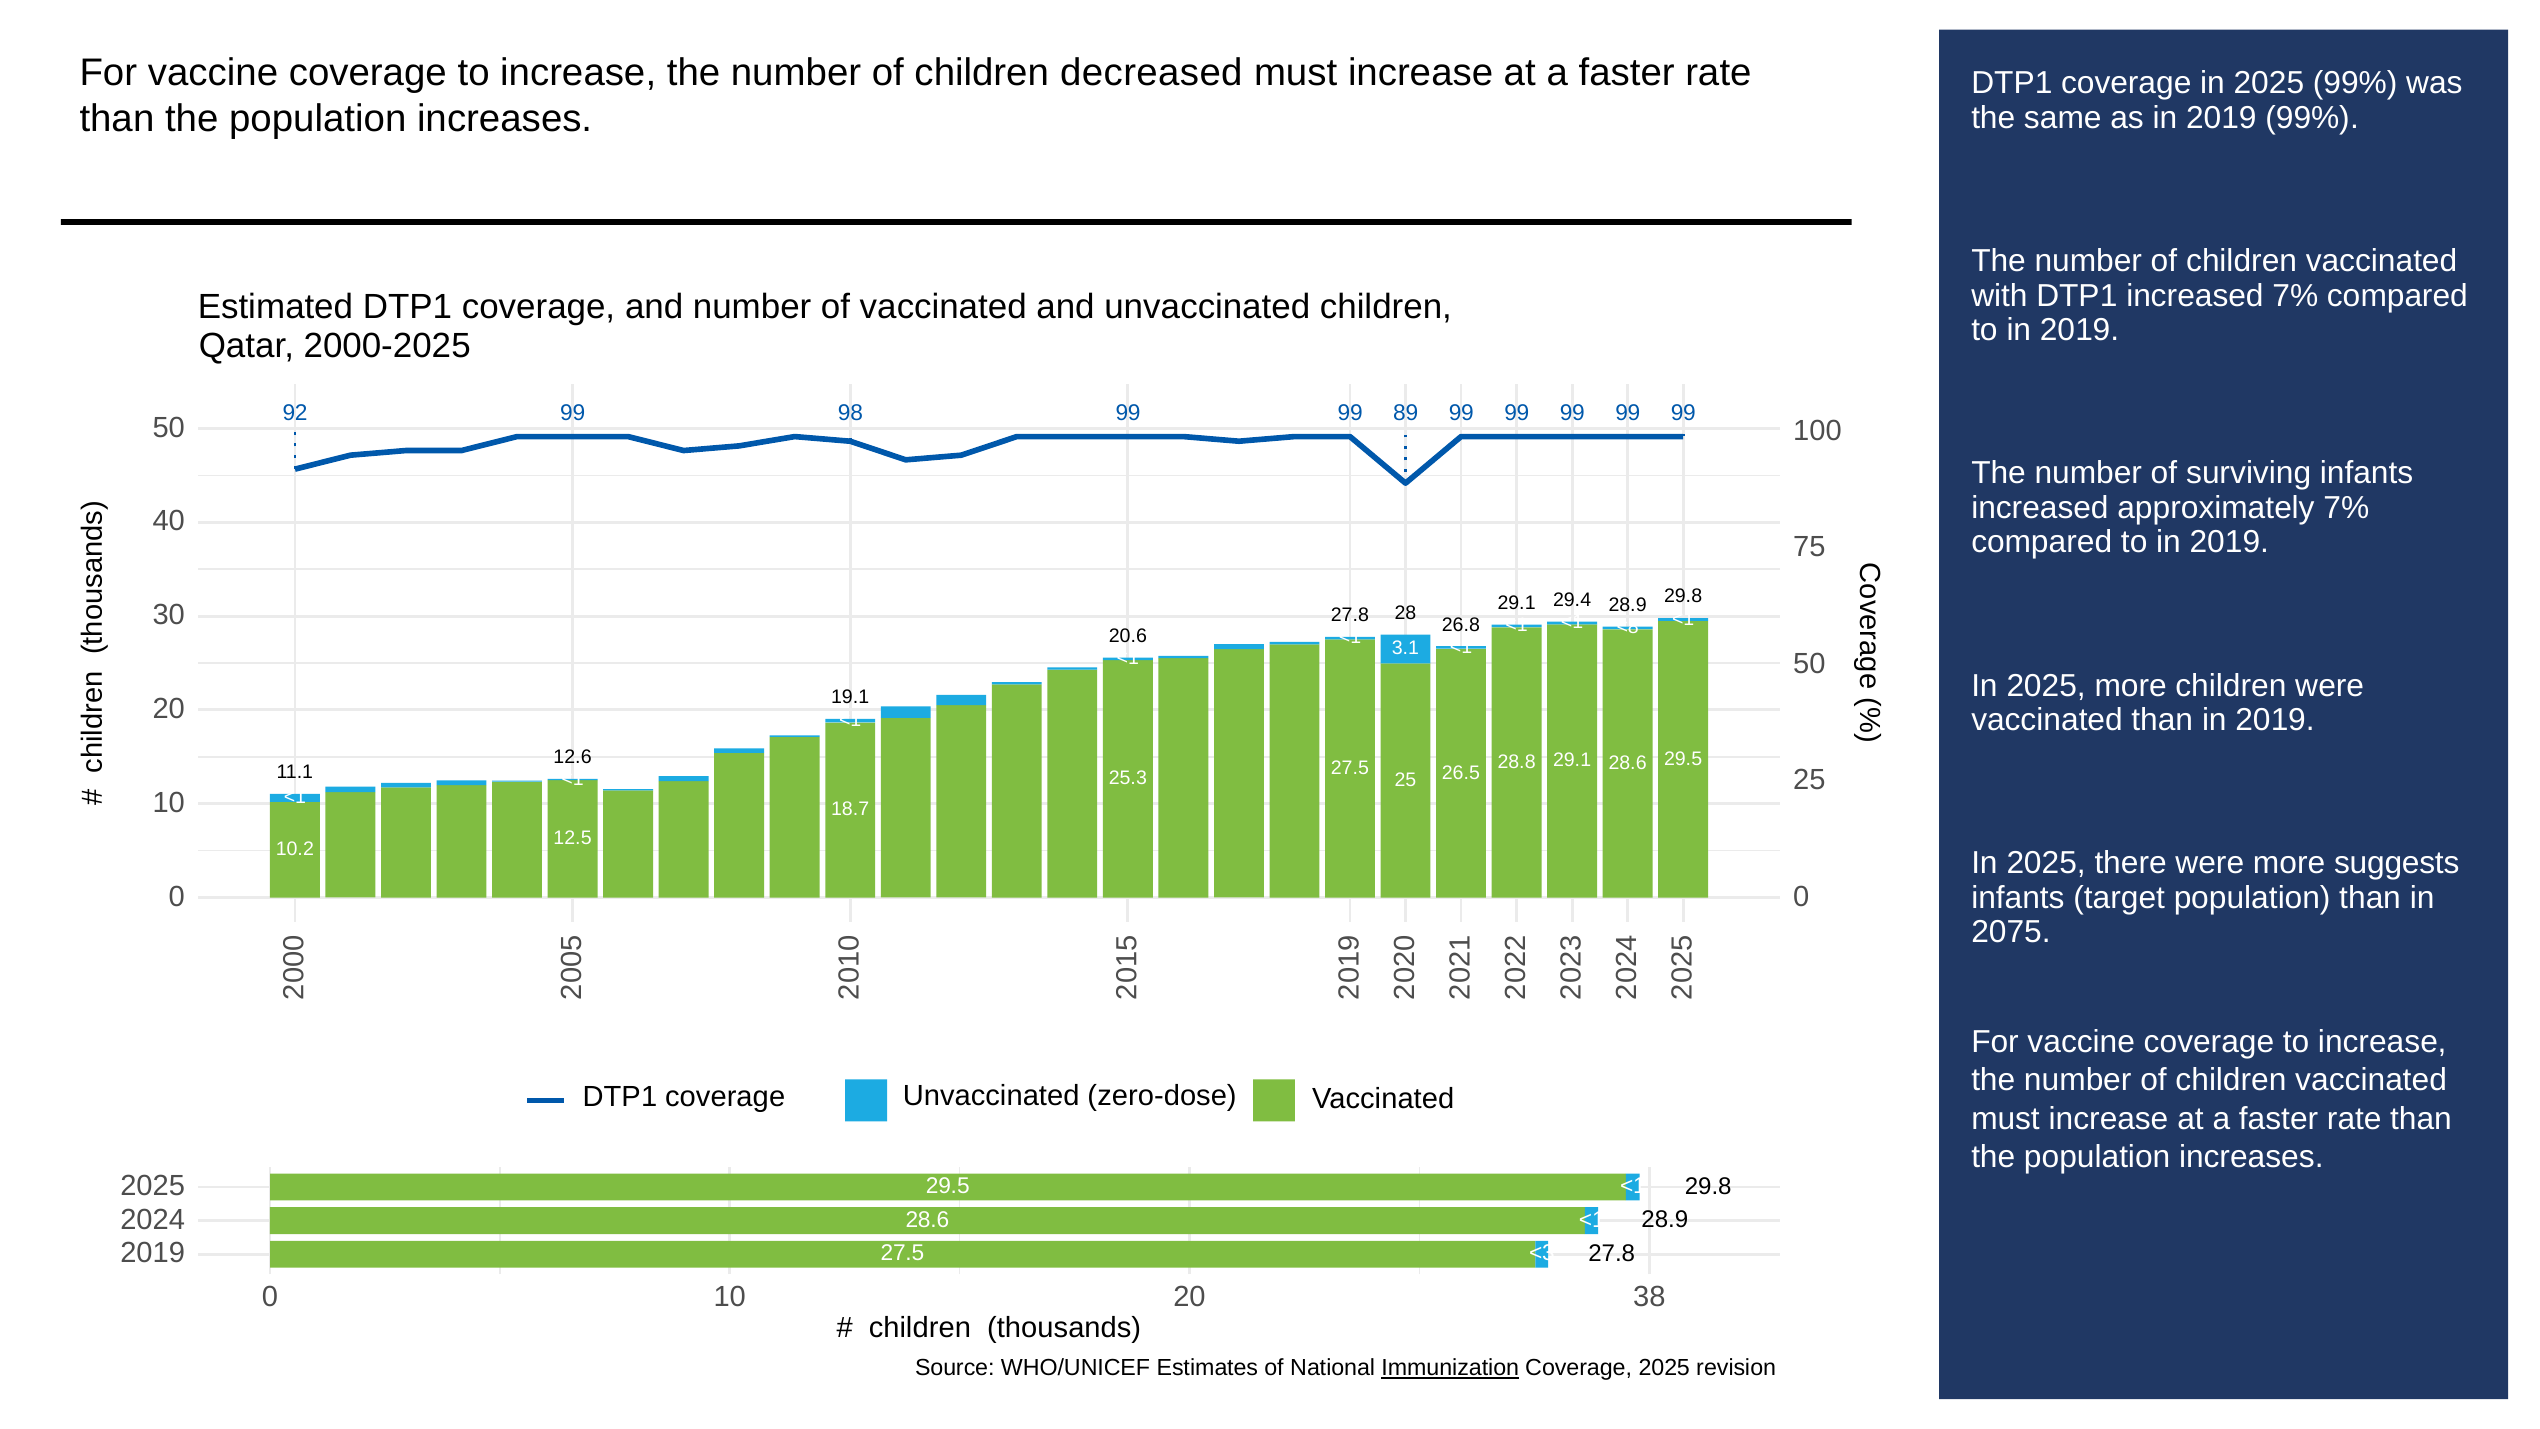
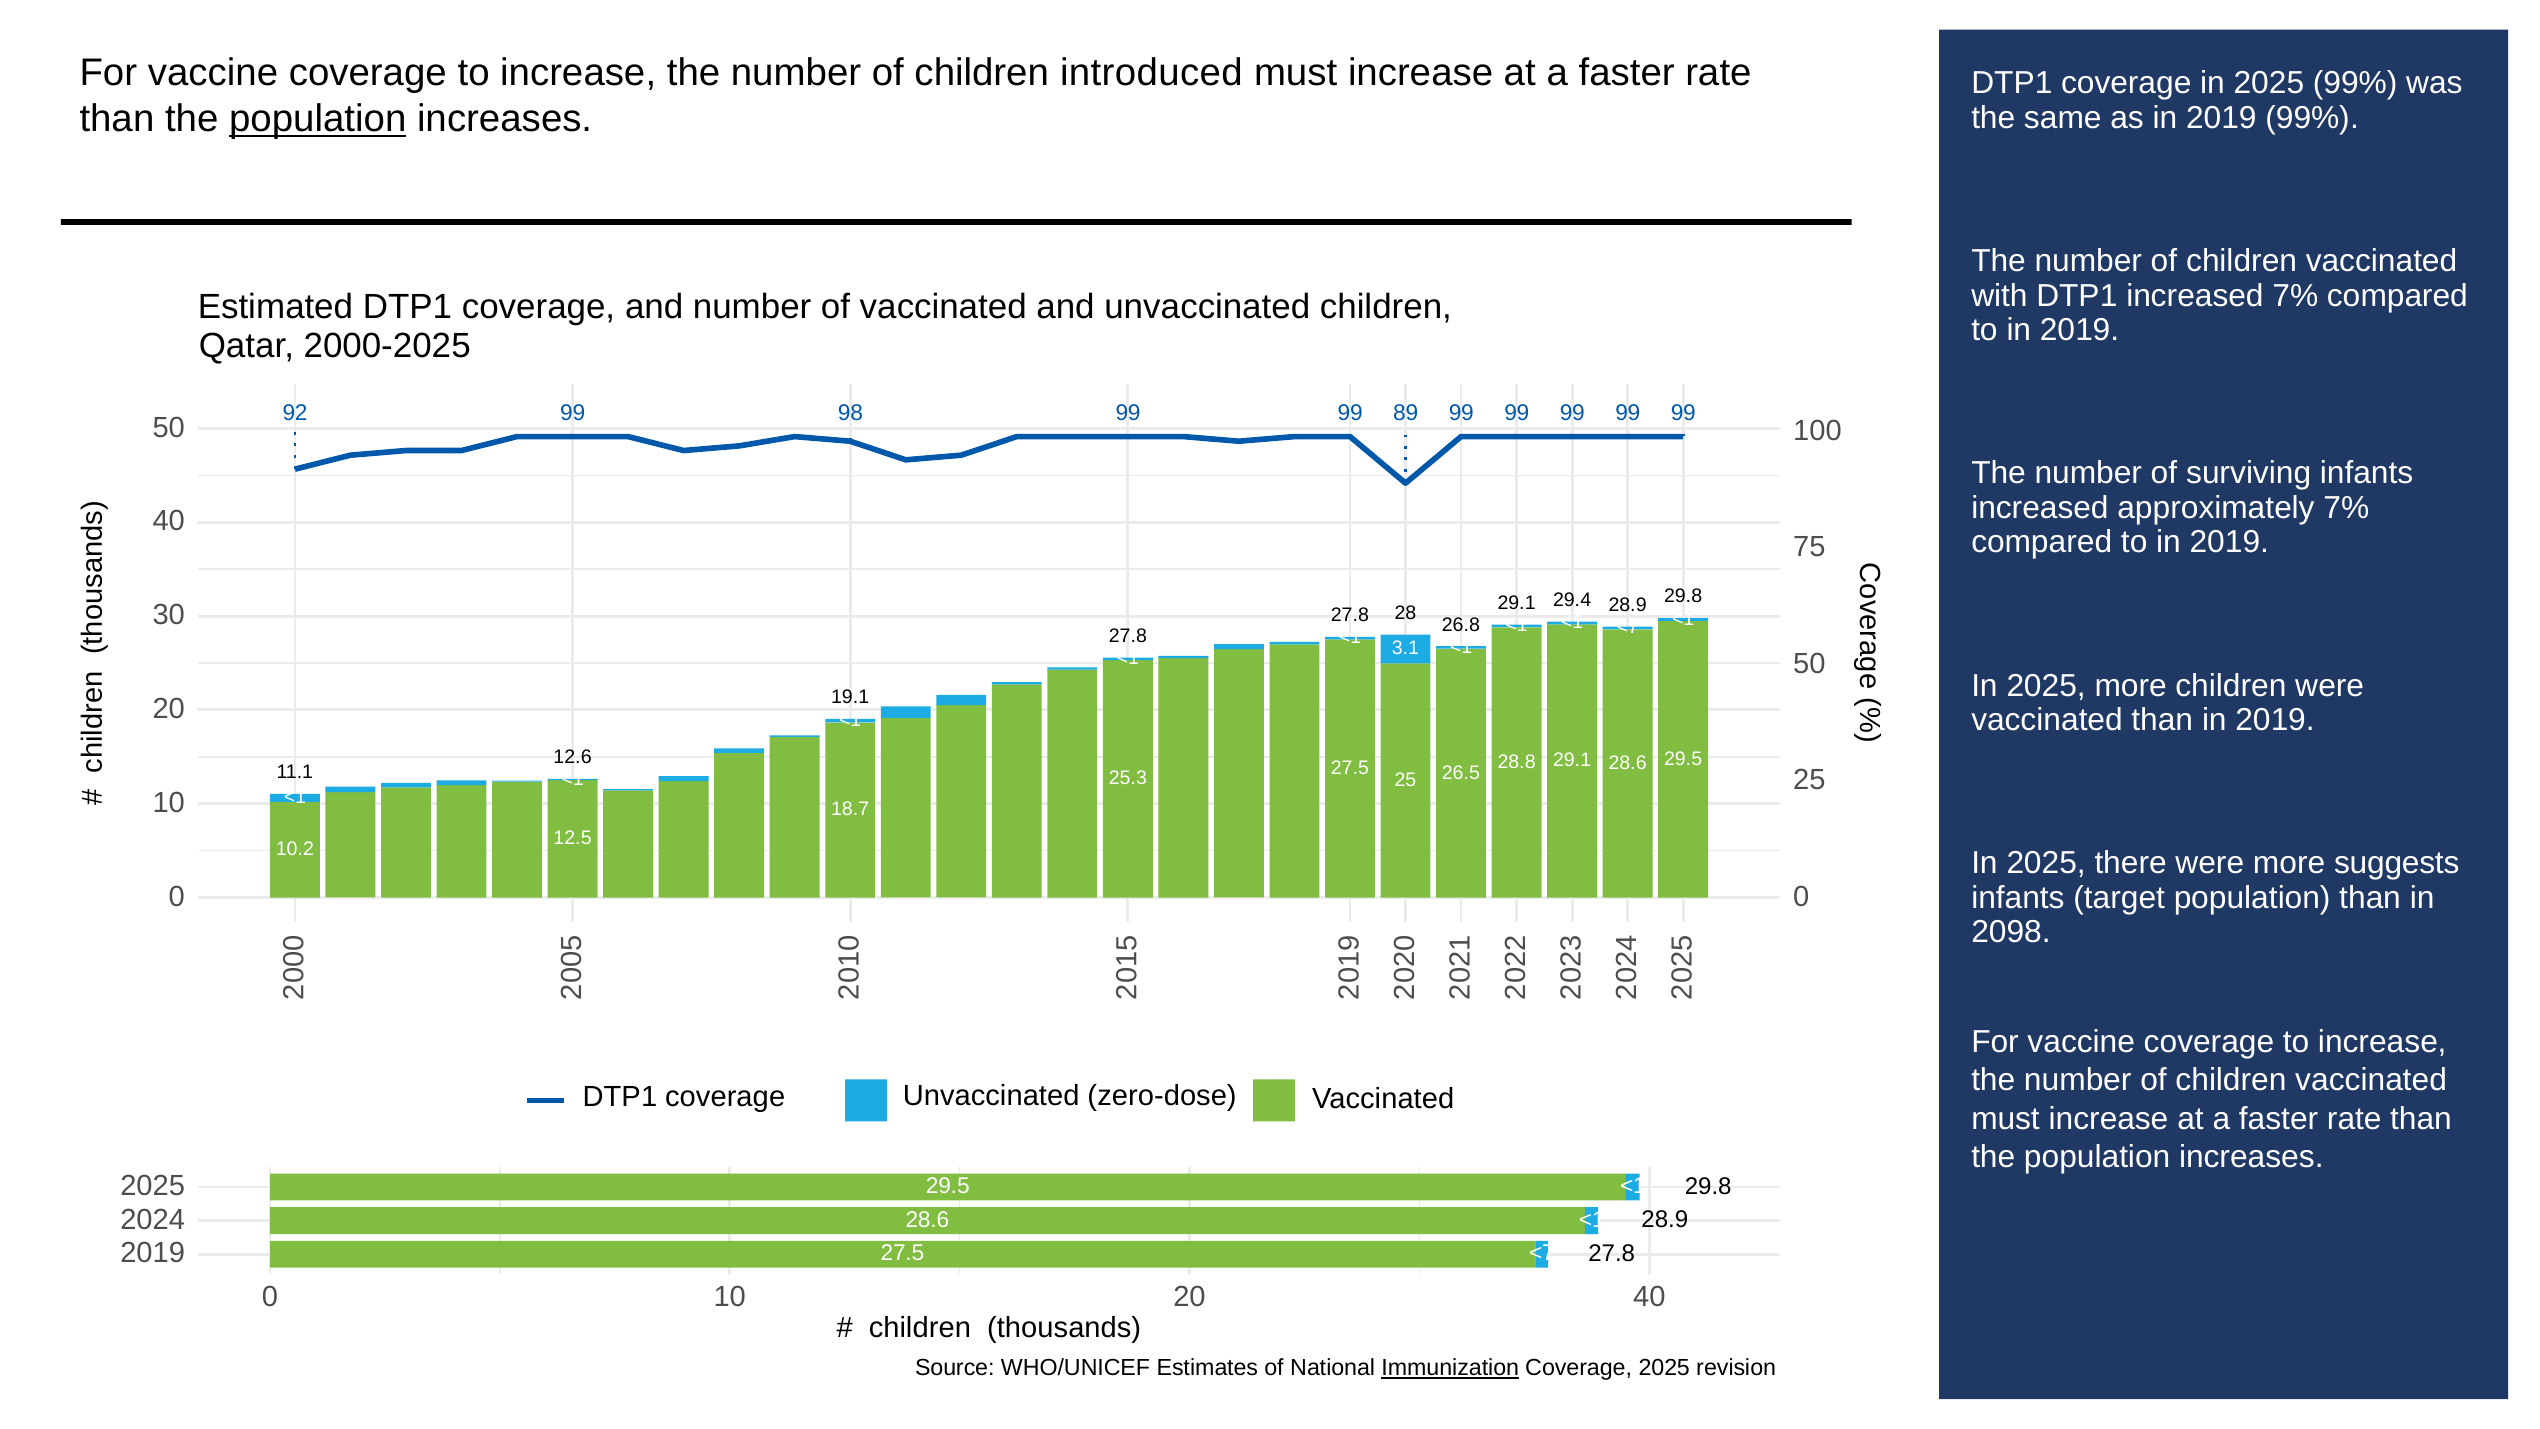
decreased: decreased -> introduced
population at (318, 119) underline: none -> present
<8 at (1628, 627): <8 -> <7
20.6 at (1128, 636): 20.6 -> 27.8
2075: 2075 -> 2098
27.5 <3: <3 -> <7
20 38: 38 -> 40
